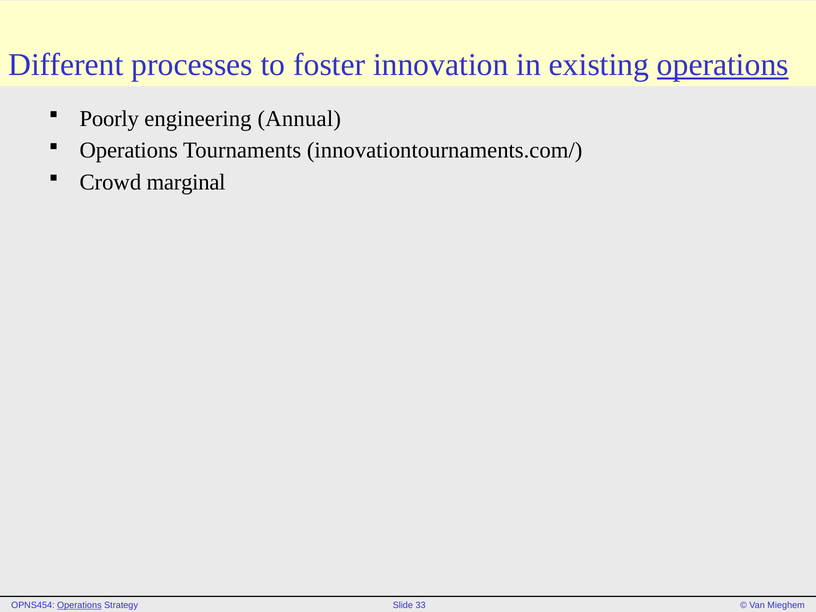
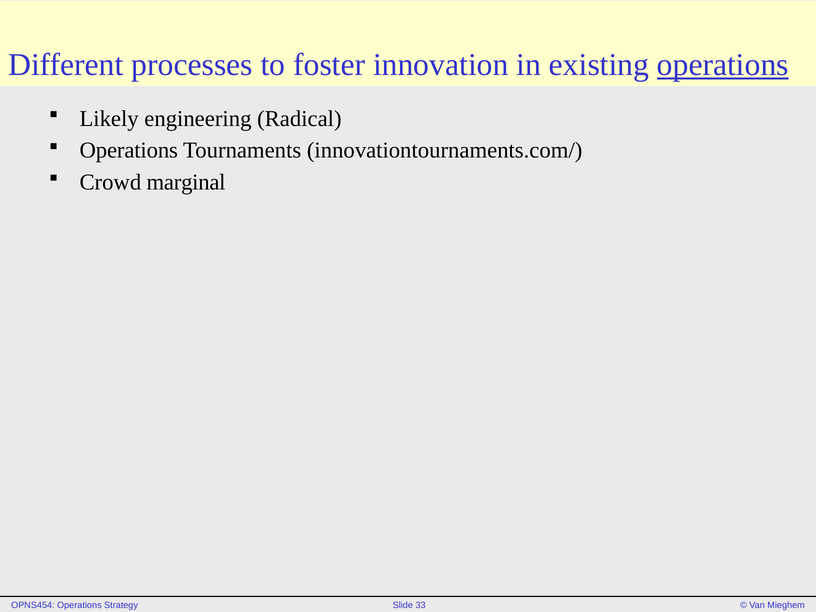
Poorly: Poorly -> Likely
Annual: Annual -> Radical
Operations at (79, 605) underline: present -> none
